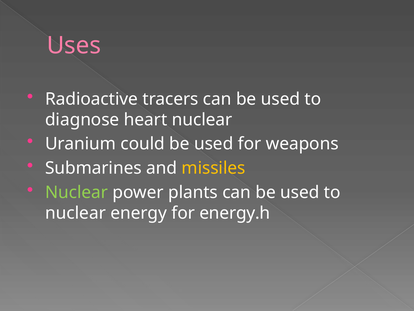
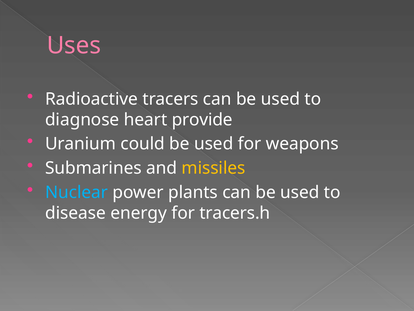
heart nuclear: nuclear -> provide
Nuclear at (77, 192) colour: light green -> light blue
nuclear at (76, 213): nuclear -> disease
energy.h: energy.h -> tracers.h
